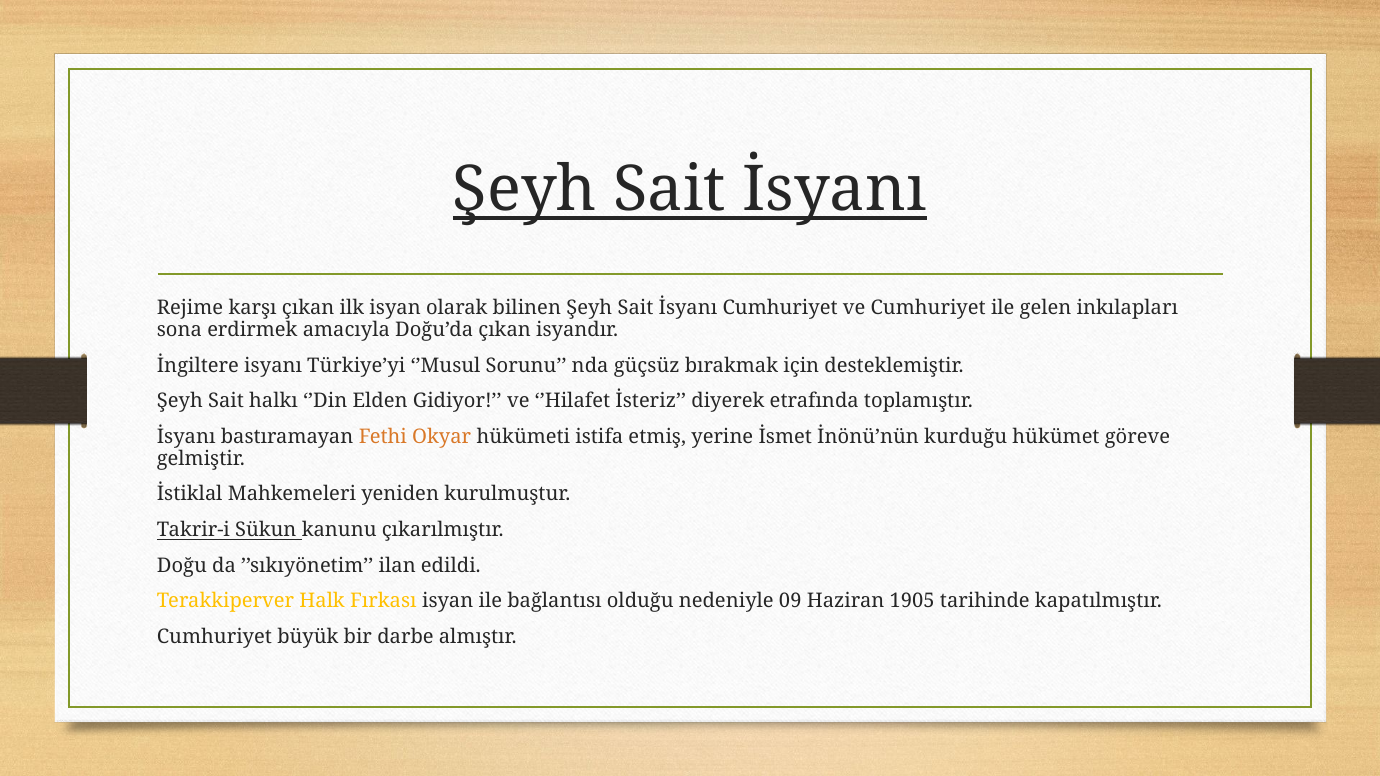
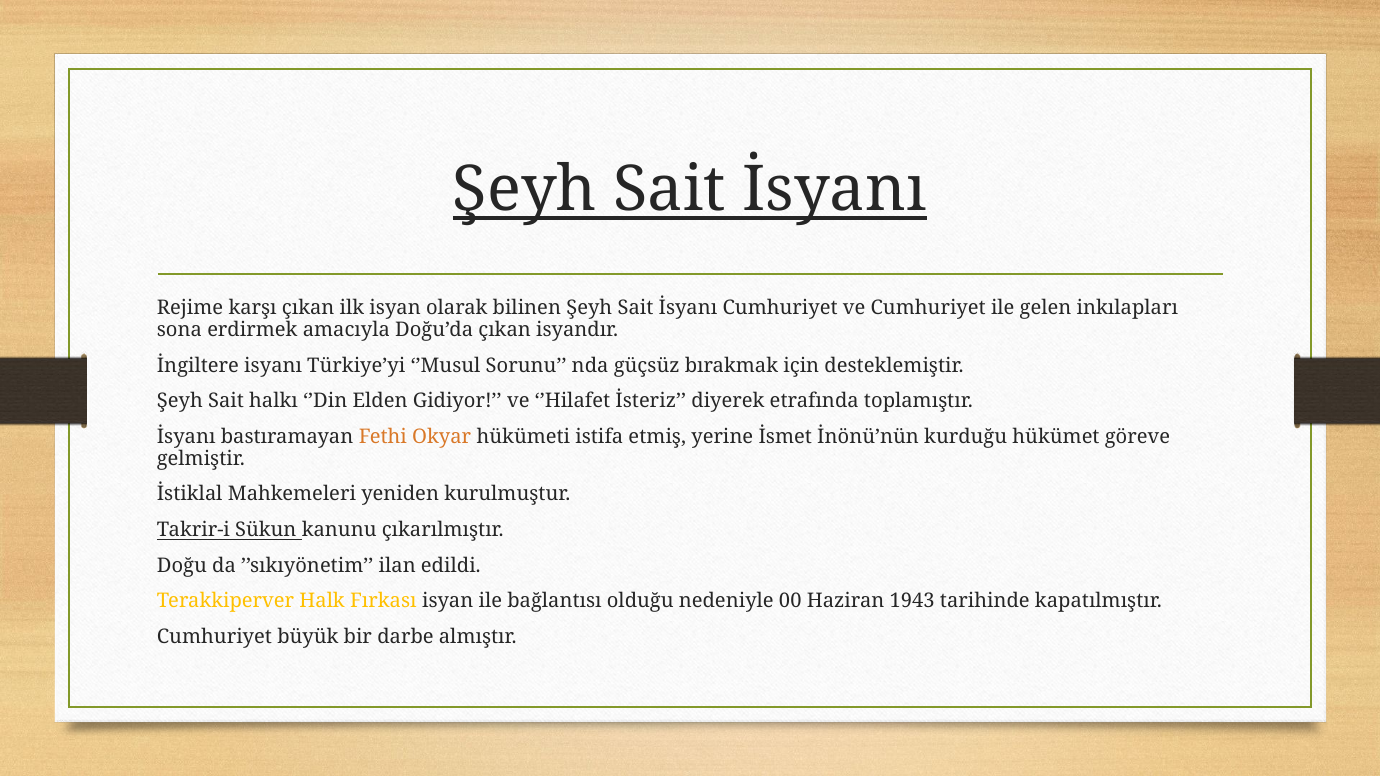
09: 09 -> 00
1905: 1905 -> 1943
